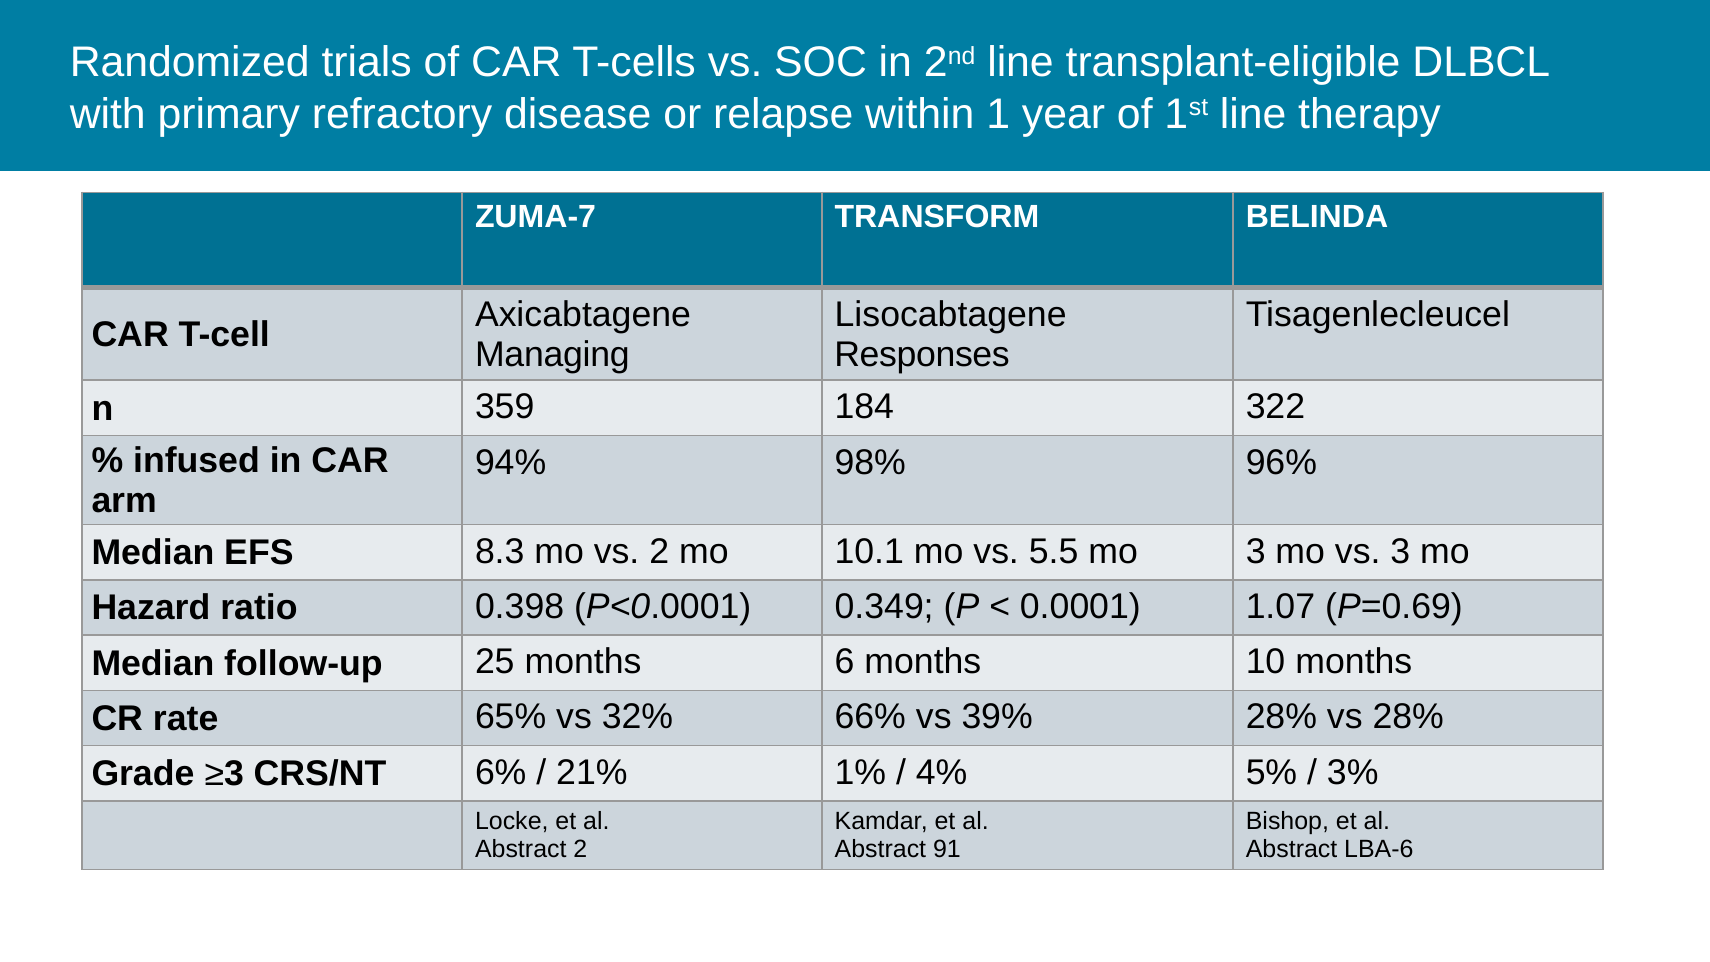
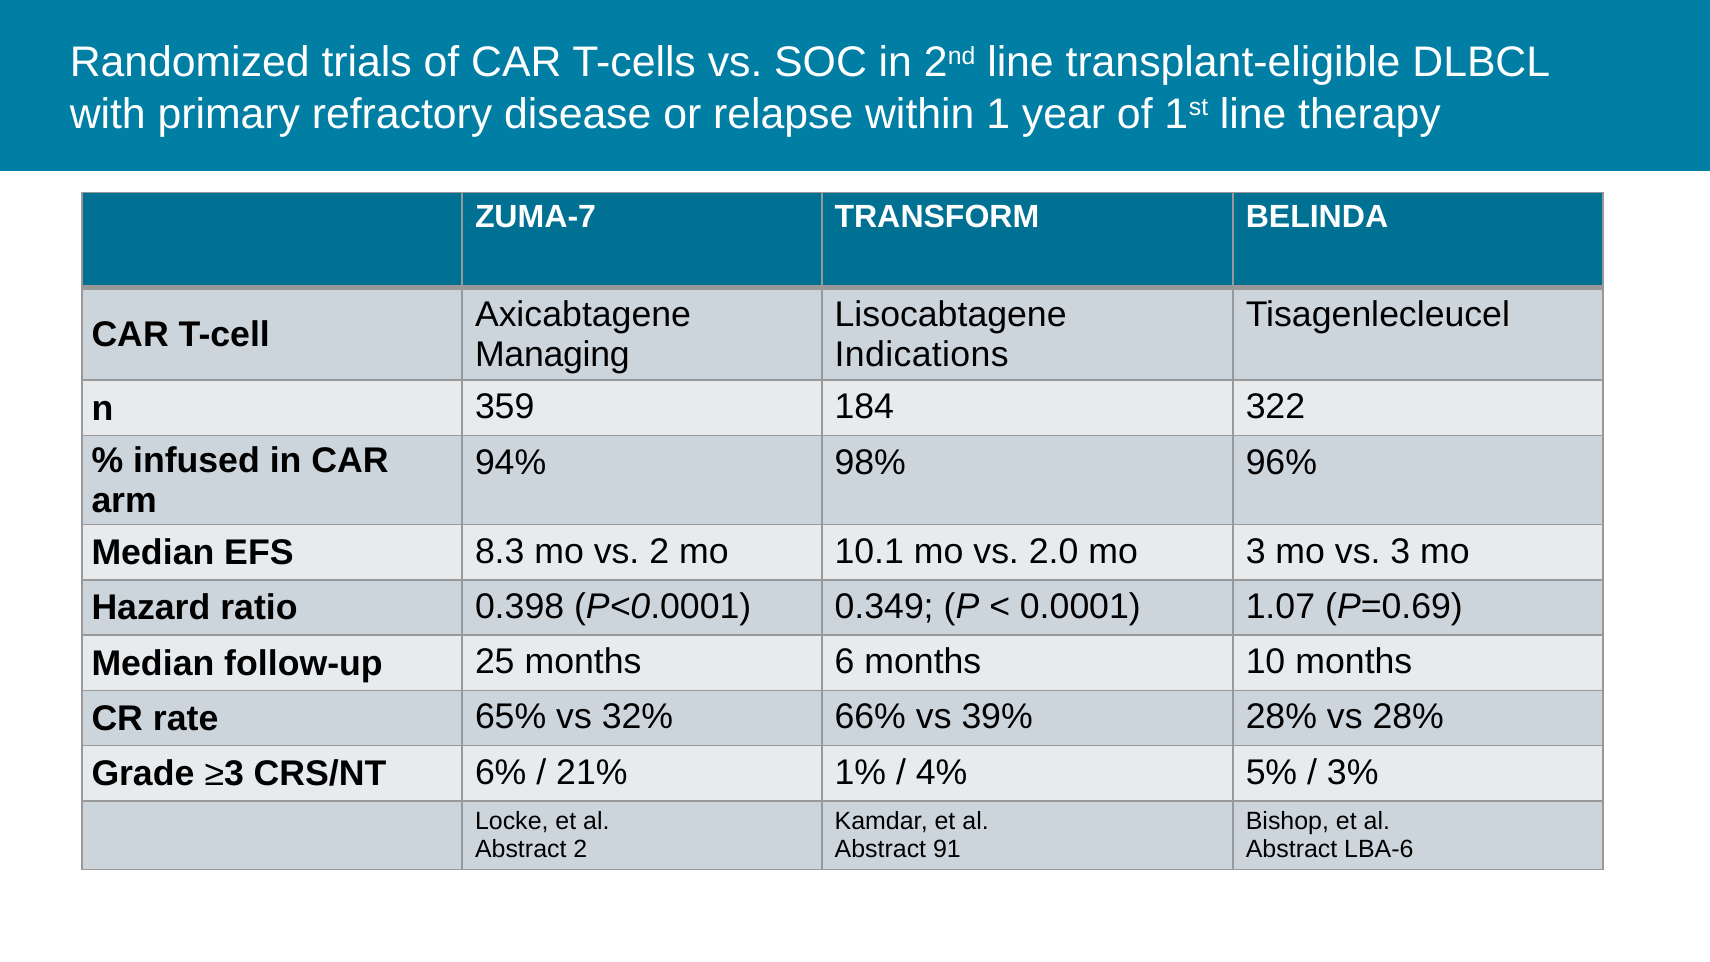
Responses: Responses -> Indications
5.5: 5.5 -> 2.0
